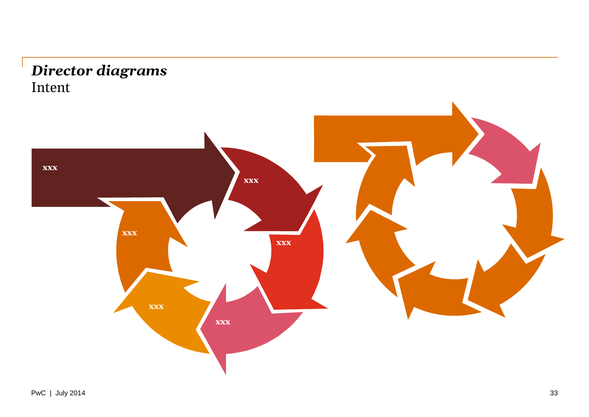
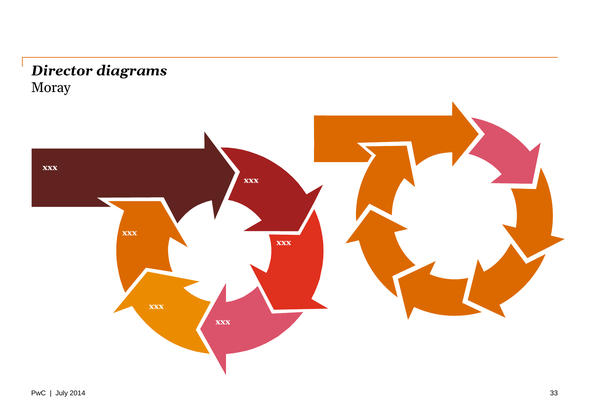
Intent: Intent -> Moray
